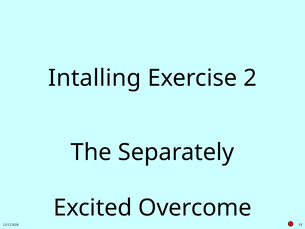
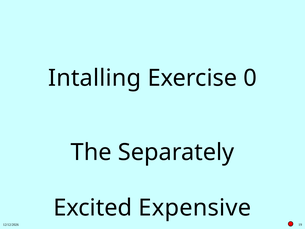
2: 2 -> 0
Overcome: Overcome -> Expensive
